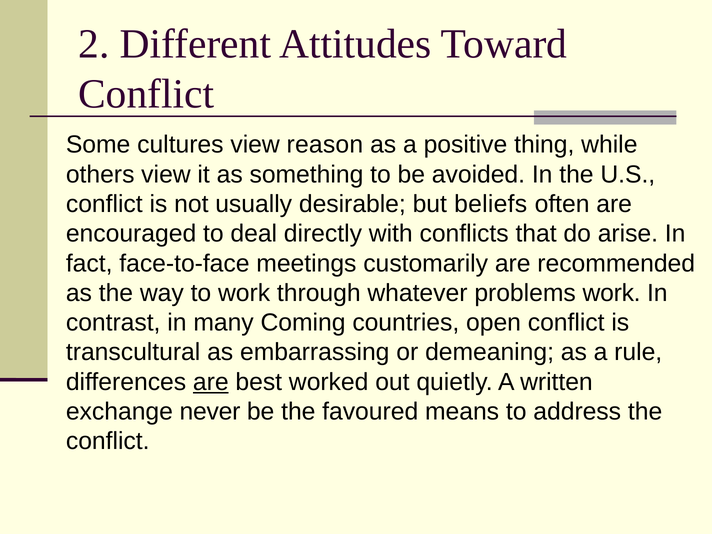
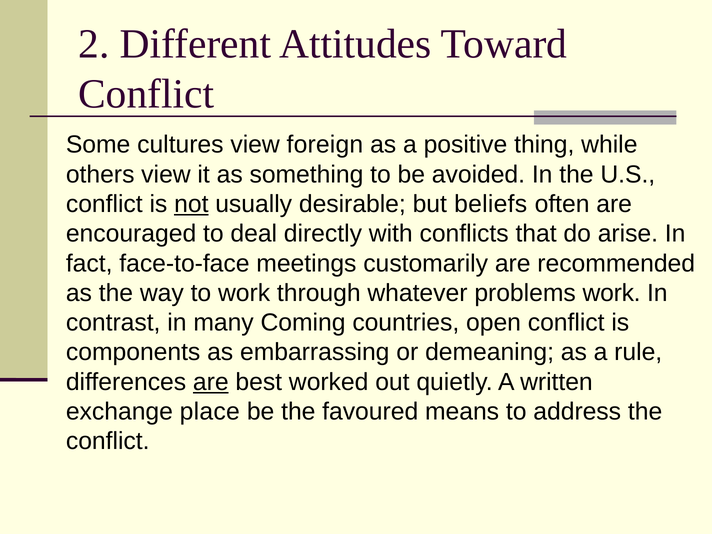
reason: reason -> foreign
not underline: none -> present
transcultural: transcultural -> components
never: never -> place
